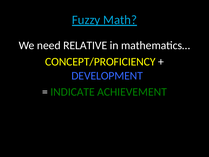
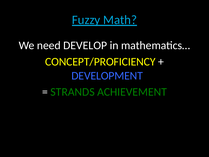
RELATIVE: RELATIVE -> DEVELOP
INDICATE: INDICATE -> STRANDS
